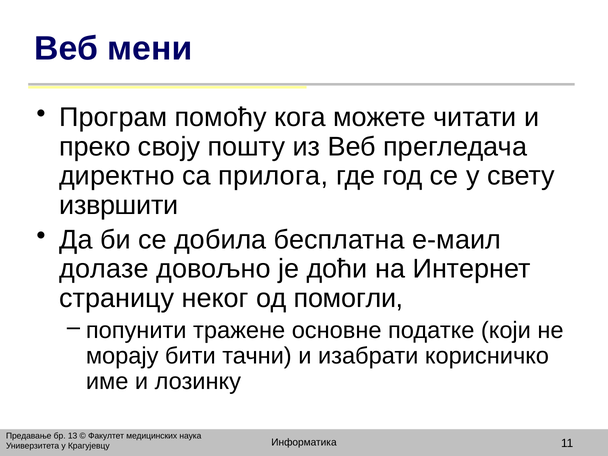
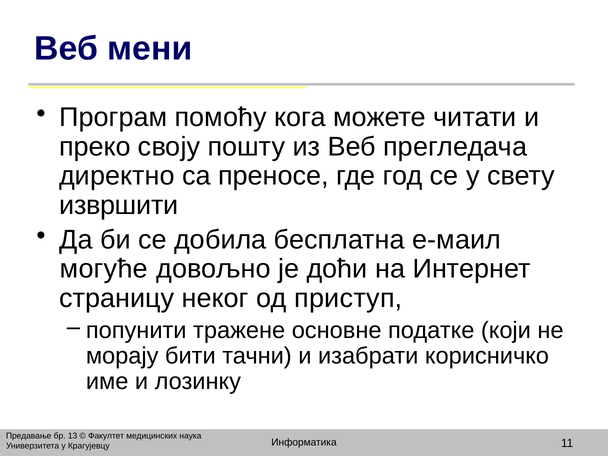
прилога: прилога -> преносе
долазе: долазе -> могуће
помогли: помогли -> приступ
